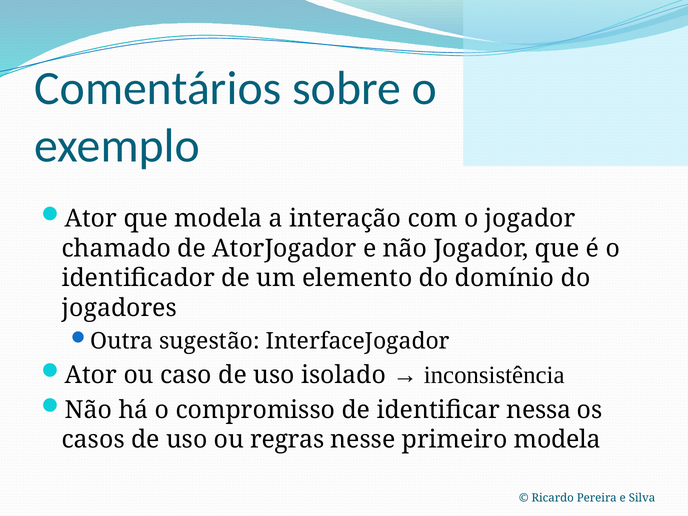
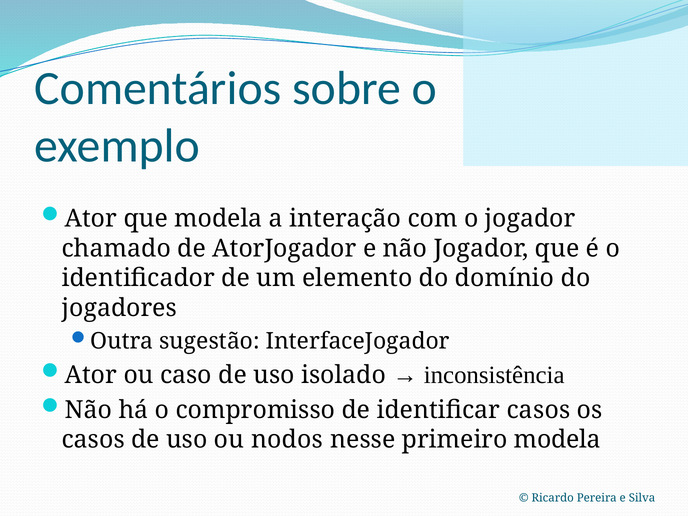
identificar nessa: nessa -> casos
regras: regras -> nodos
